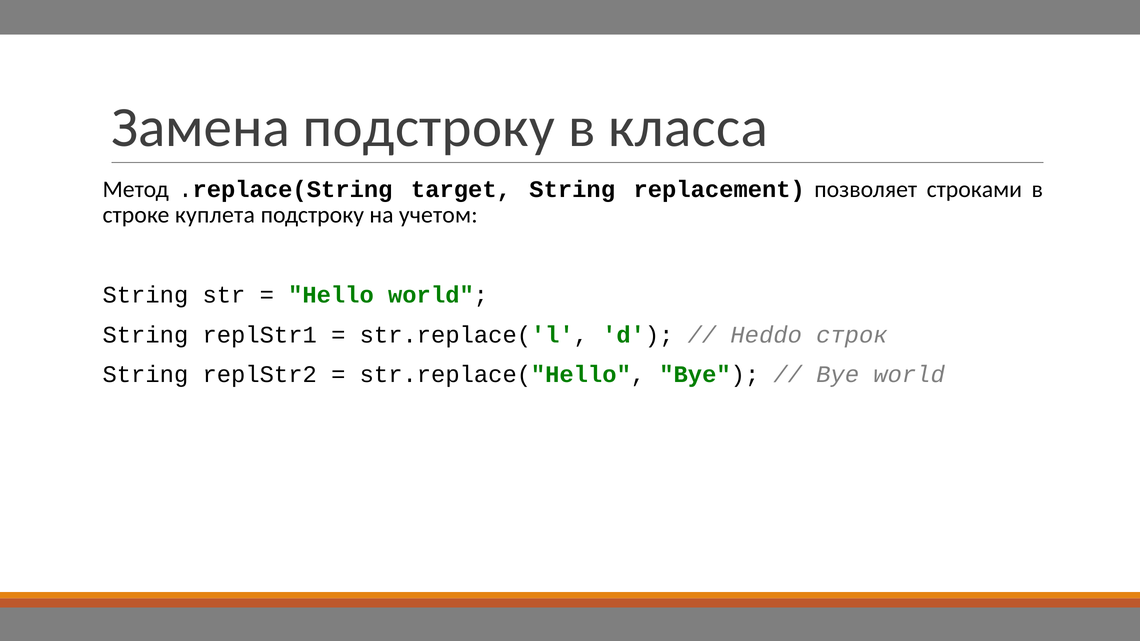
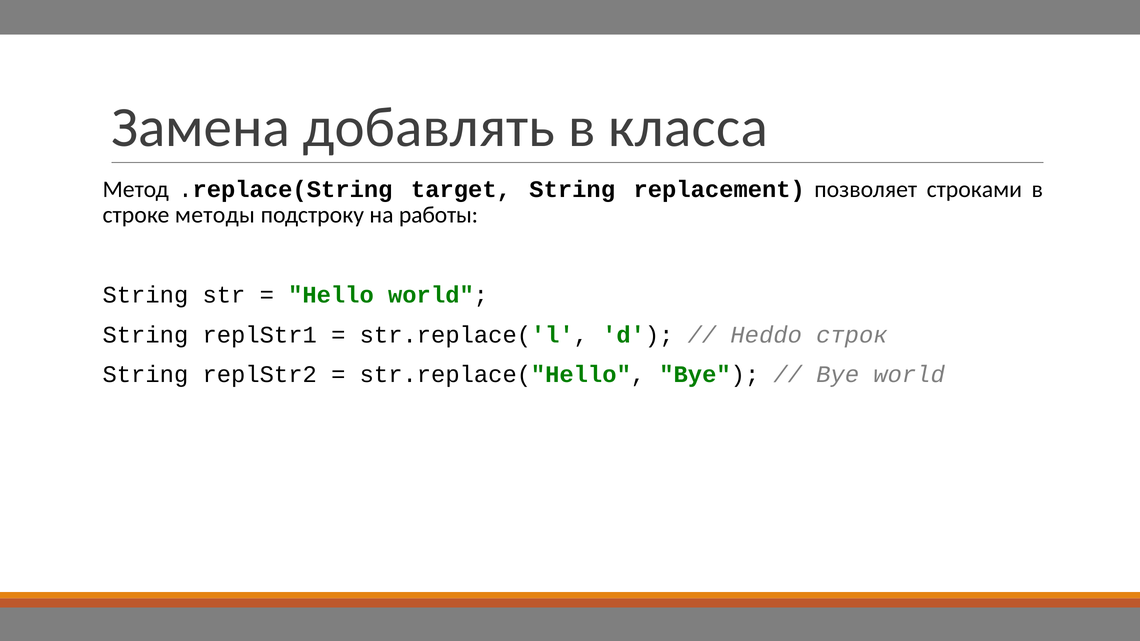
Замена подстроку: подстроку -> добавлять
куплета: куплета -> методы
учетом: учетом -> работы
